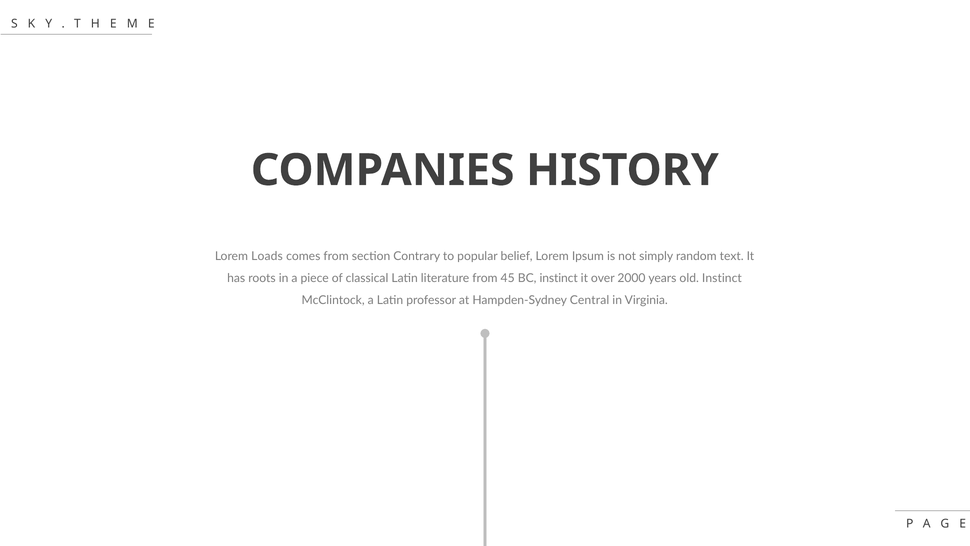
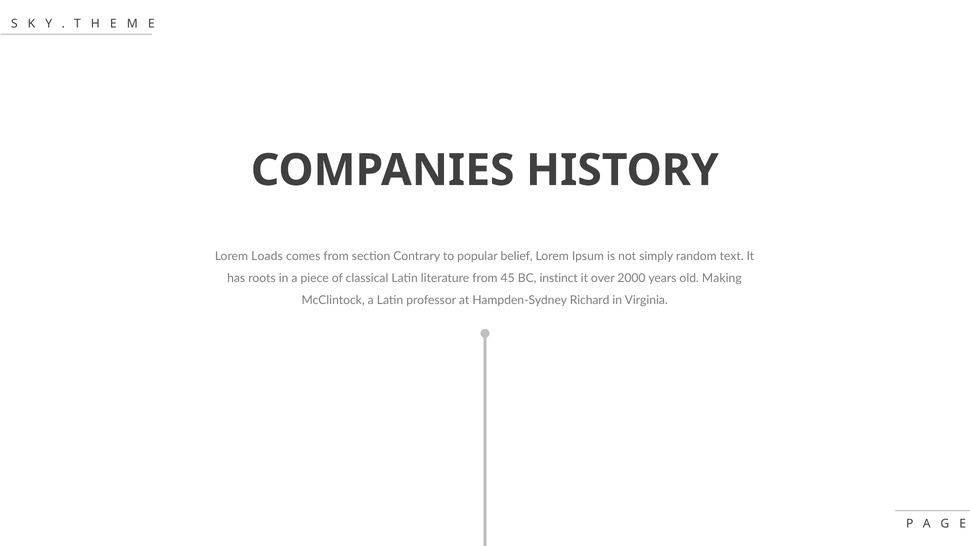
old Instinct: Instinct -> Making
Central: Central -> Richard
